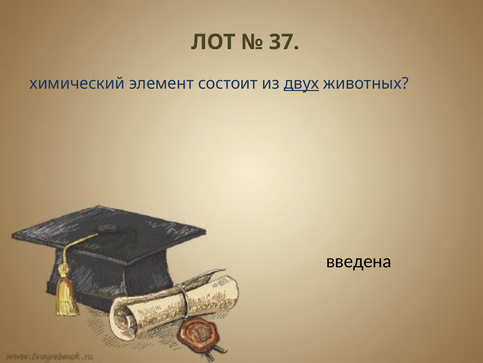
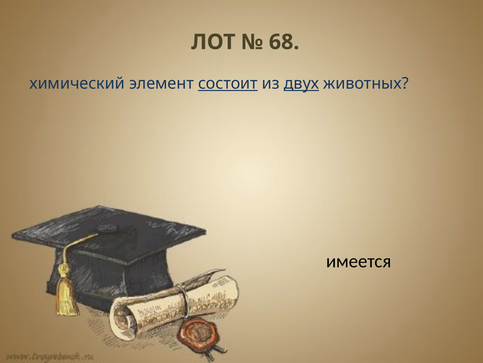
37: 37 -> 68
состоит underline: none -> present
введена: введена -> имеется
